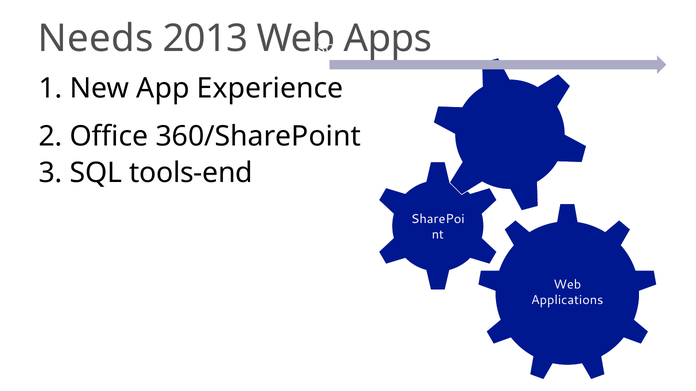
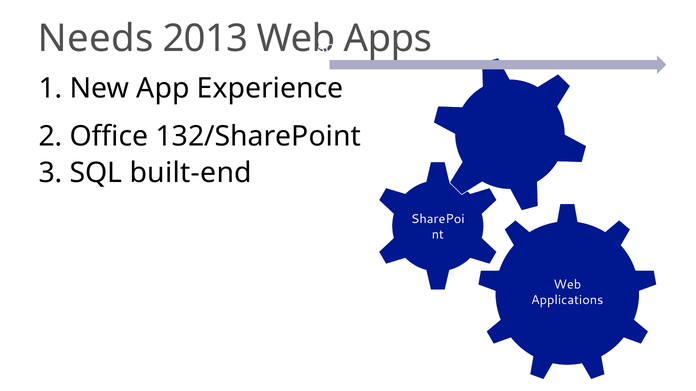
360/SharePoint: 360/SharePoint -> 132/SharePoint
tools-end: tools-end -> built-end
